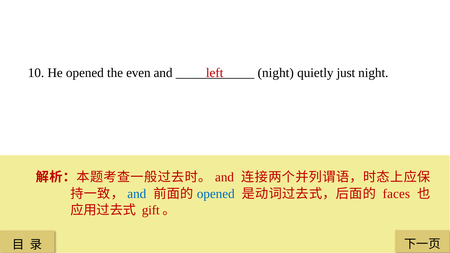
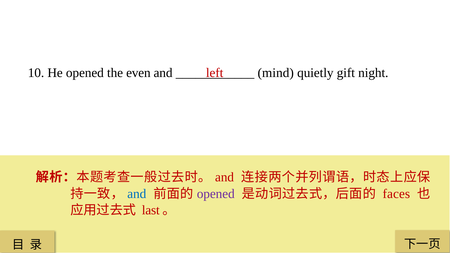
night at (276, 73): night -> mind
just: just -> gift
opened at (216, 194) colour: blue -> purple
gift: gift -> last
